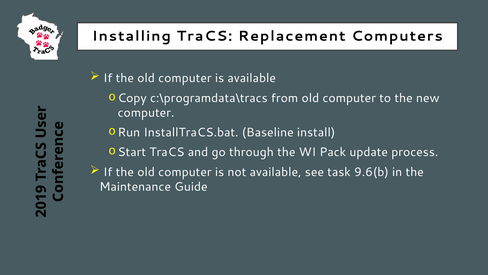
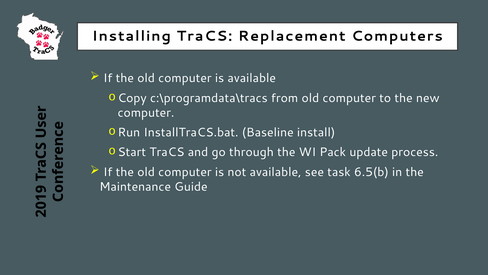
9.6(b: 9.6(b -> 6.5(b
